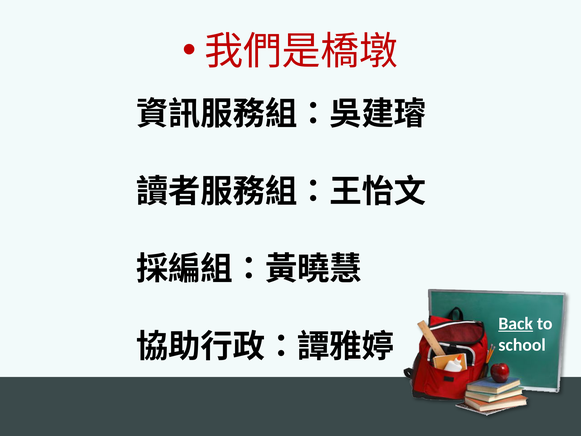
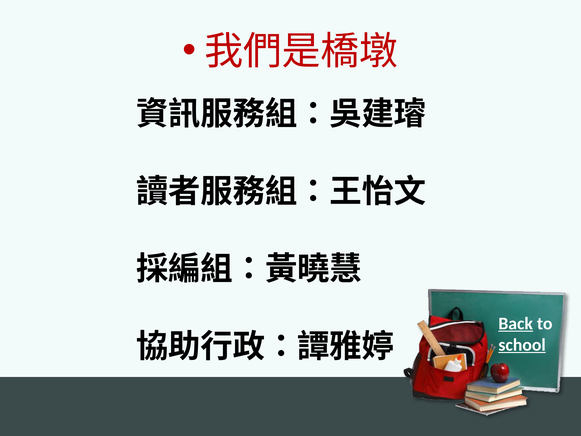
school underline: none -> present
